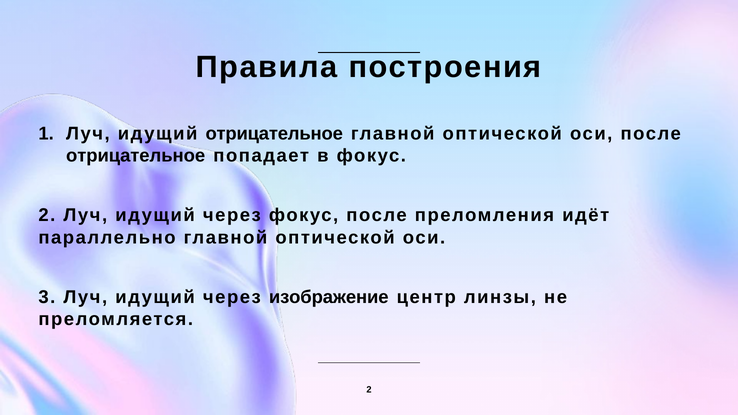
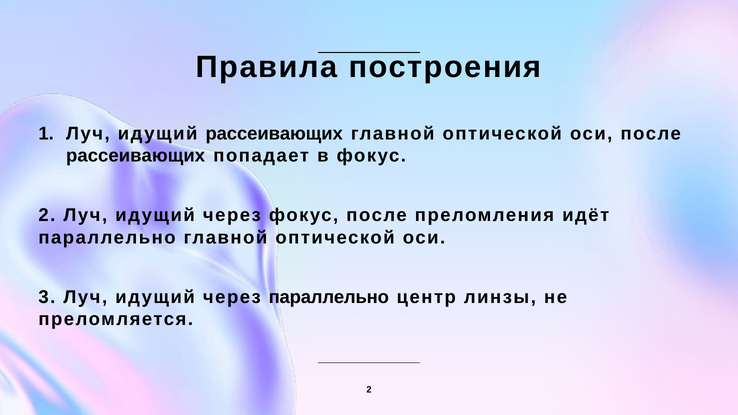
идущий отрицательное: отрицательное -> рассеивающих
отрицательное at (136, 156): отрицательное -> рассеивающих
через изображение: изображение -> параллельно
